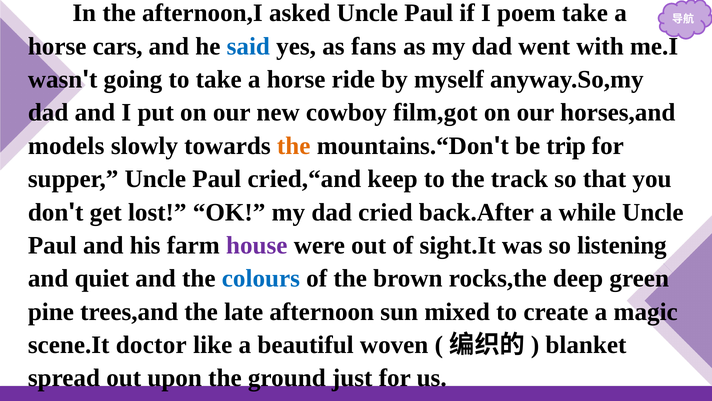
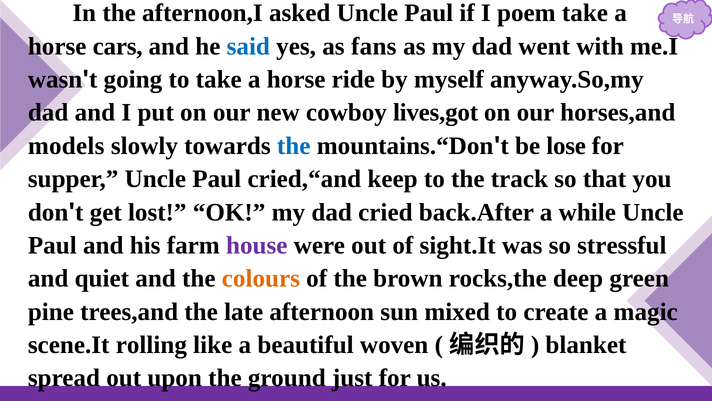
film,got: film,got -> lives,got
the at (294, 146) colour: orange -> blue
trip: trip -> lose
listening: listening -> stressful
colours colour: blue -> orange
doctor: doctor -> rolling
